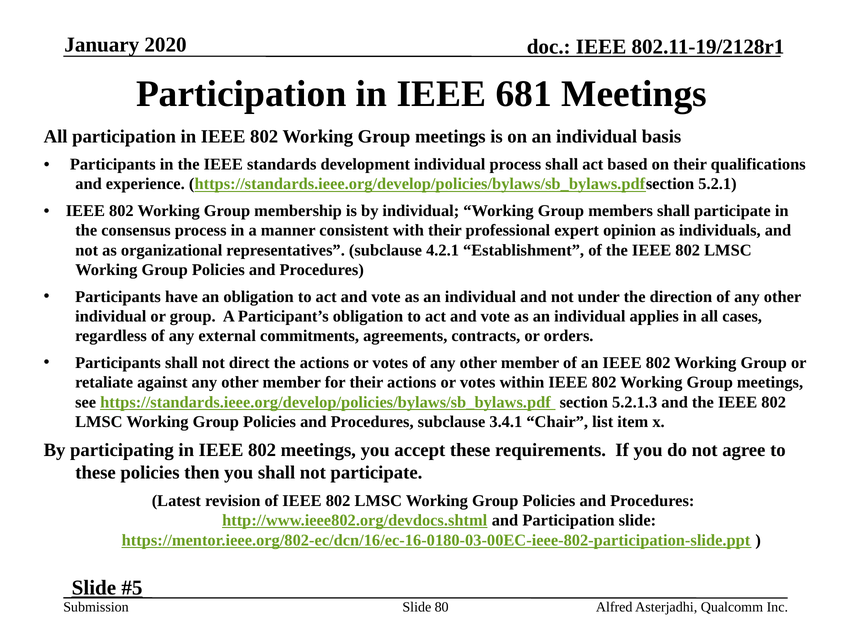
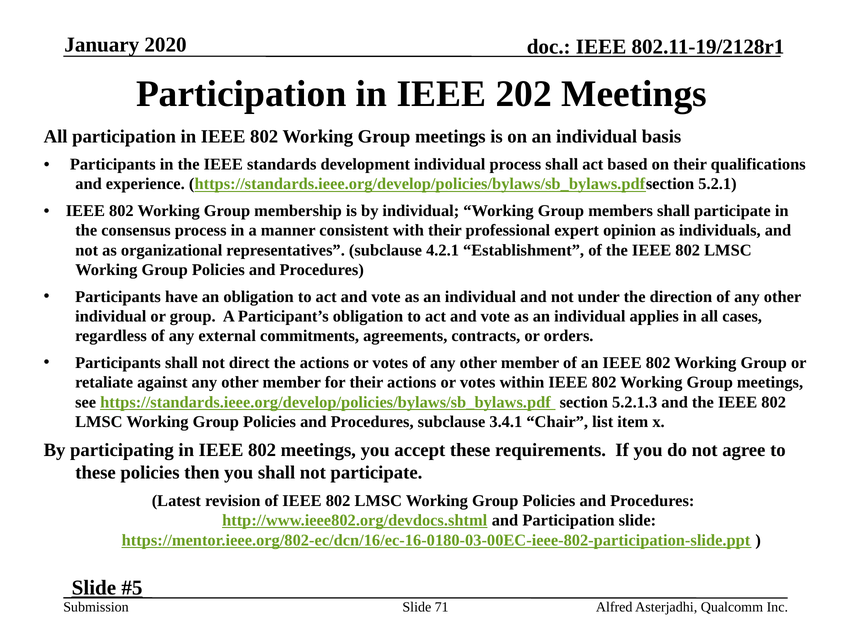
681: 681 -> 202
80: 80 -> 71
